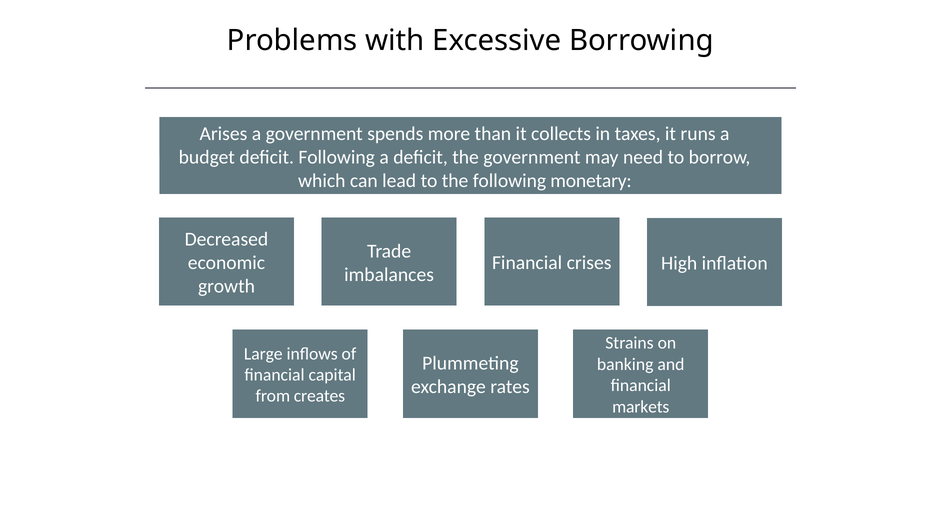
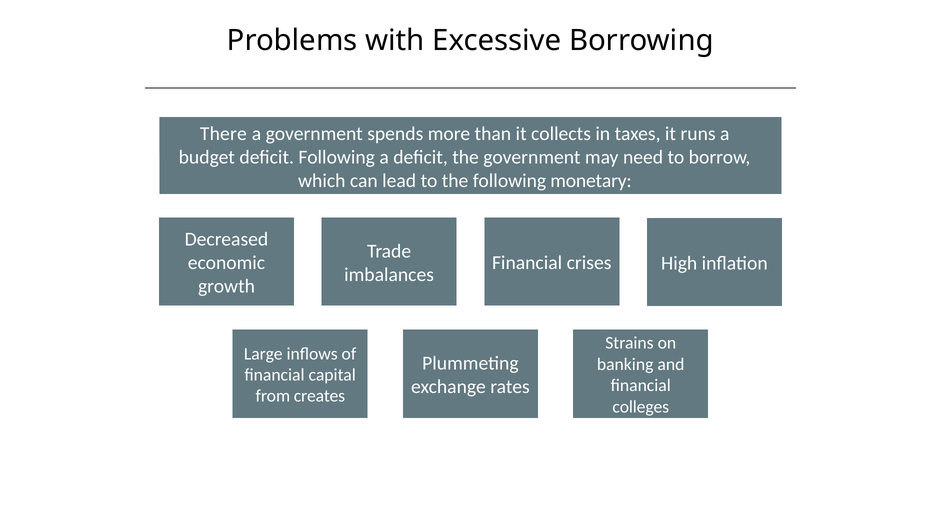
Arises: Arises -> There
markets: markets -> colleges
